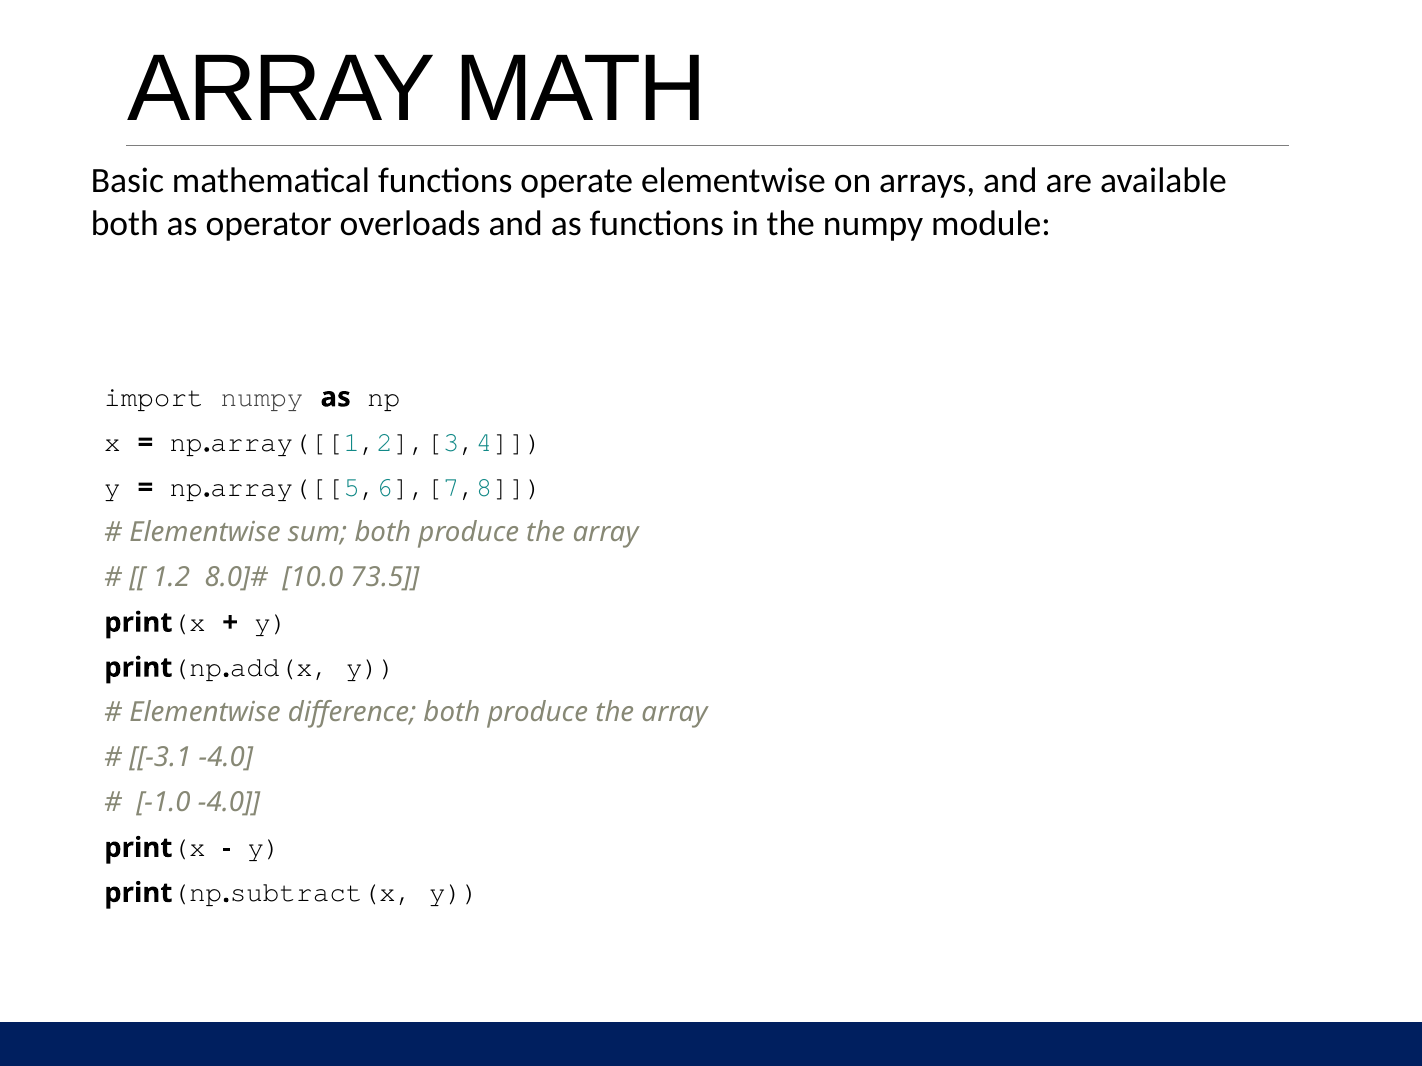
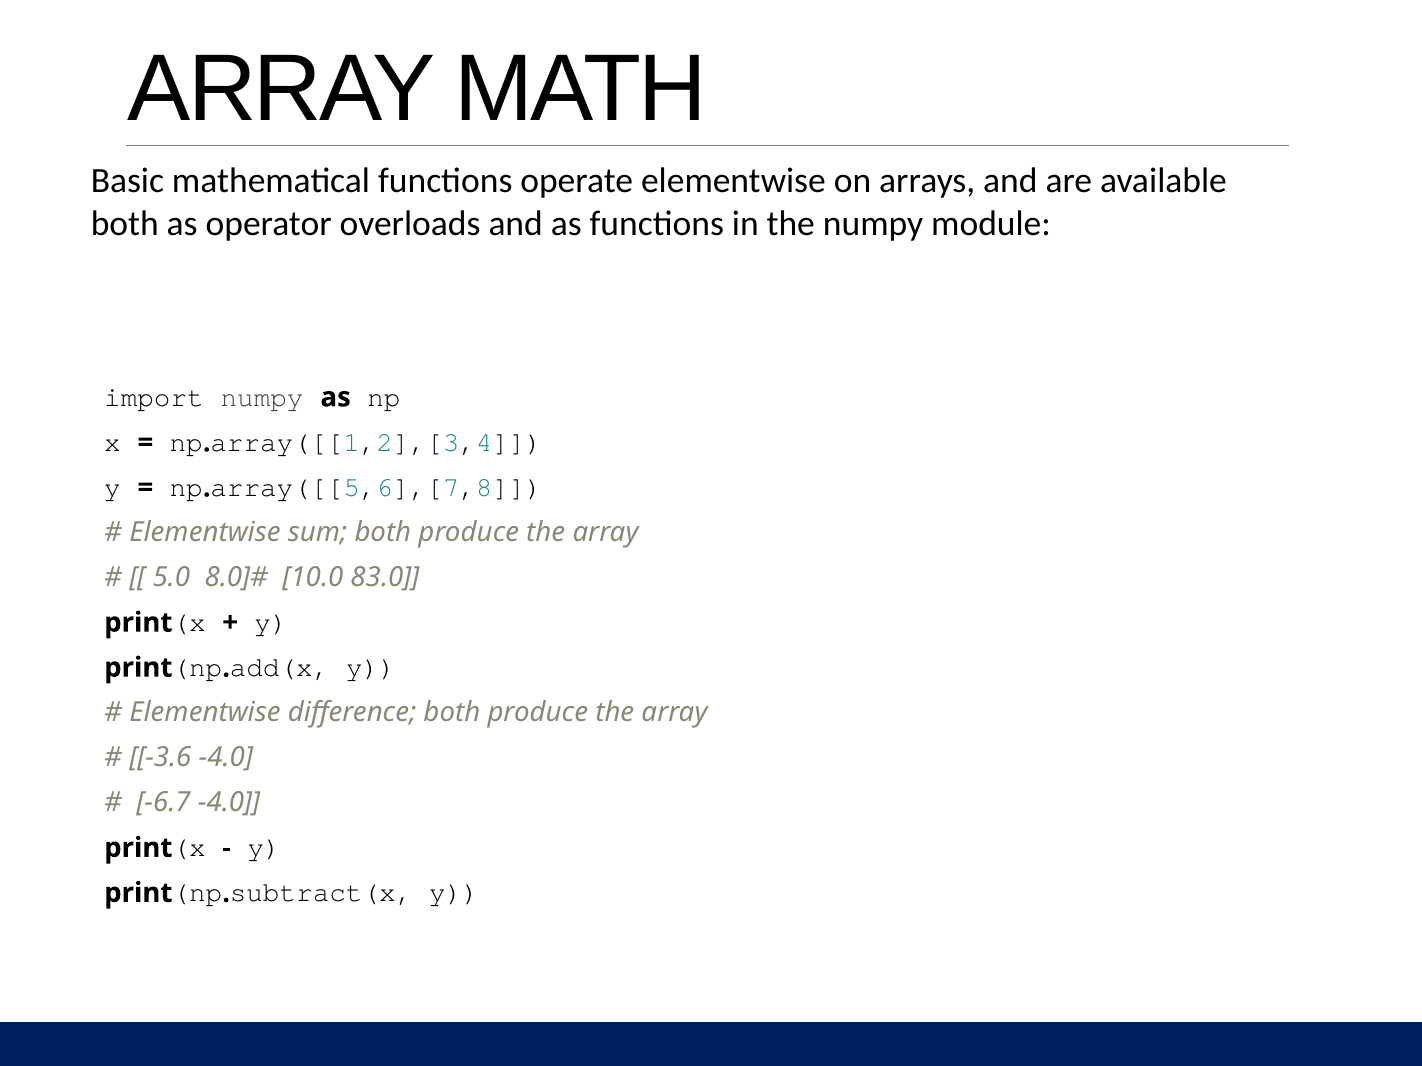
1.2: 1.2 -> 5.0
73.5: 73.5 -> 83.0
-3.1: -3.1 -> -3.6
-1.0: -1.0 -> -6.7
